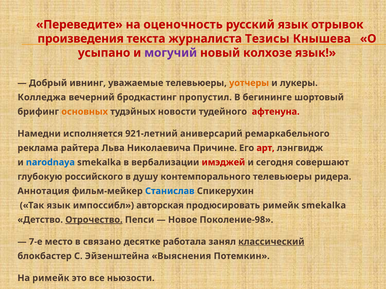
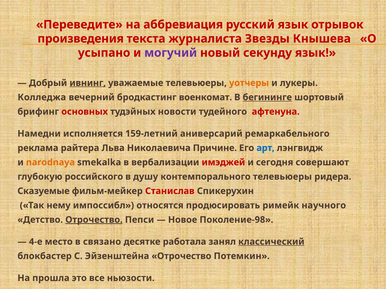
оценочность: оценочность -> аббревиация
Тезисы: Тезисы -> Звезды
колхозе: колхозе -> секунду
ивнинг underline: none -> present
пропустил: пропустил -> военкомат
бегининге underline: none -> present
основных colour: orange -> red
921-летний: 921-летний -> 159-летний
арт colour: red -> blue
narodnaya colour: blue -> orange
Аннотация: Аннотация -> Сказуемые
Станислав colour: blue -> red
Так язык: язык -> нему
авторская: авторская -> относятся
римейк smekalka: smekalka -> научного
7-е: 7-е -> 4-е
Эйзенштейна Выяснения: Выяснения -> Отрочество
На римейк: римейк -> прошла
